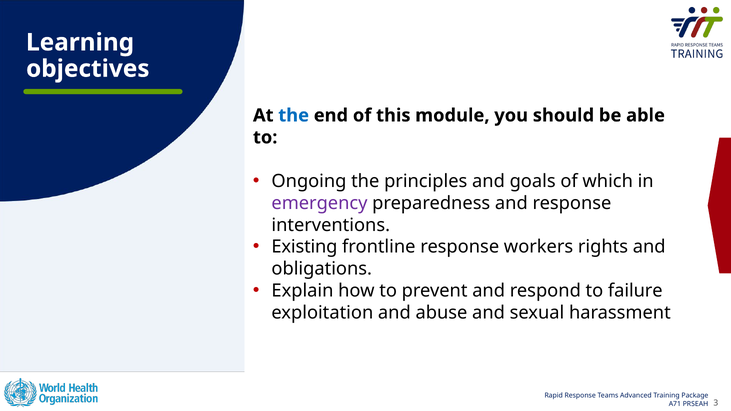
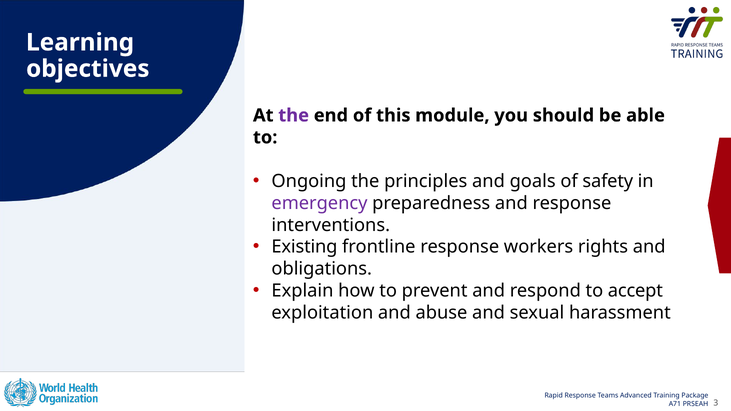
the at (294, 115) colour: blue -> purple
which: which -> safety
failure: failure -> accept
